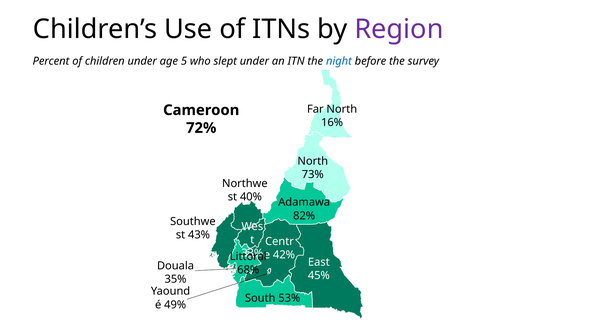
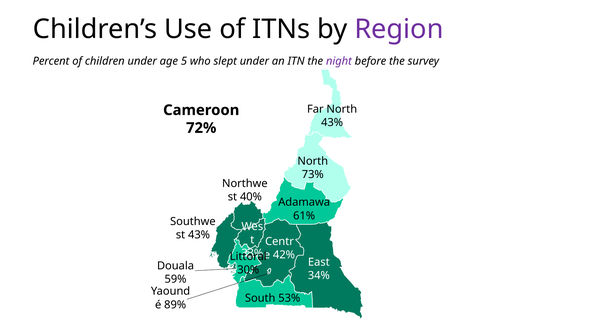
night colour: blue -> purple
16% at (332, 122): 16% -> 43%
82%: 82% -> 61%
68%: 68% -> 30%
45%: 45% -> 34%
35%: 35% -> 59%
49%: 49% -> 89%
